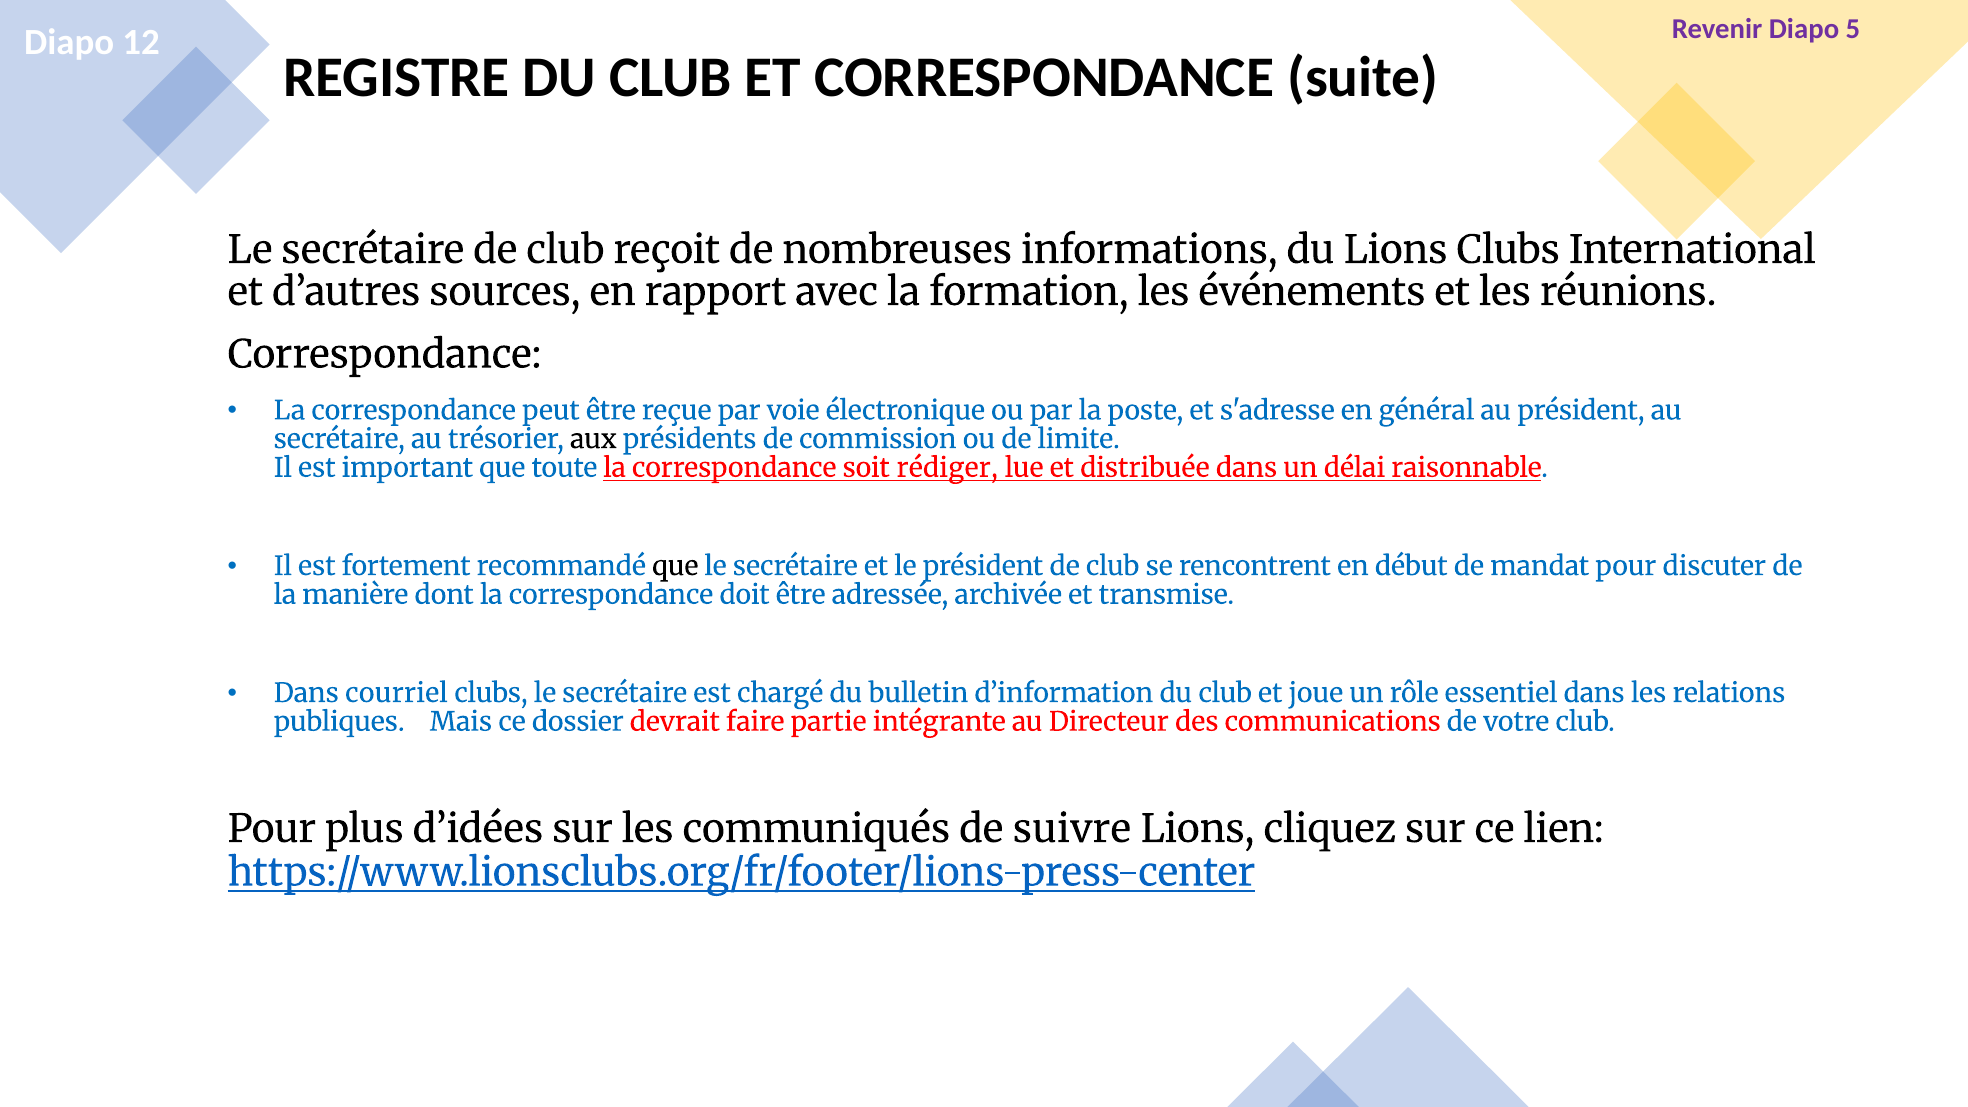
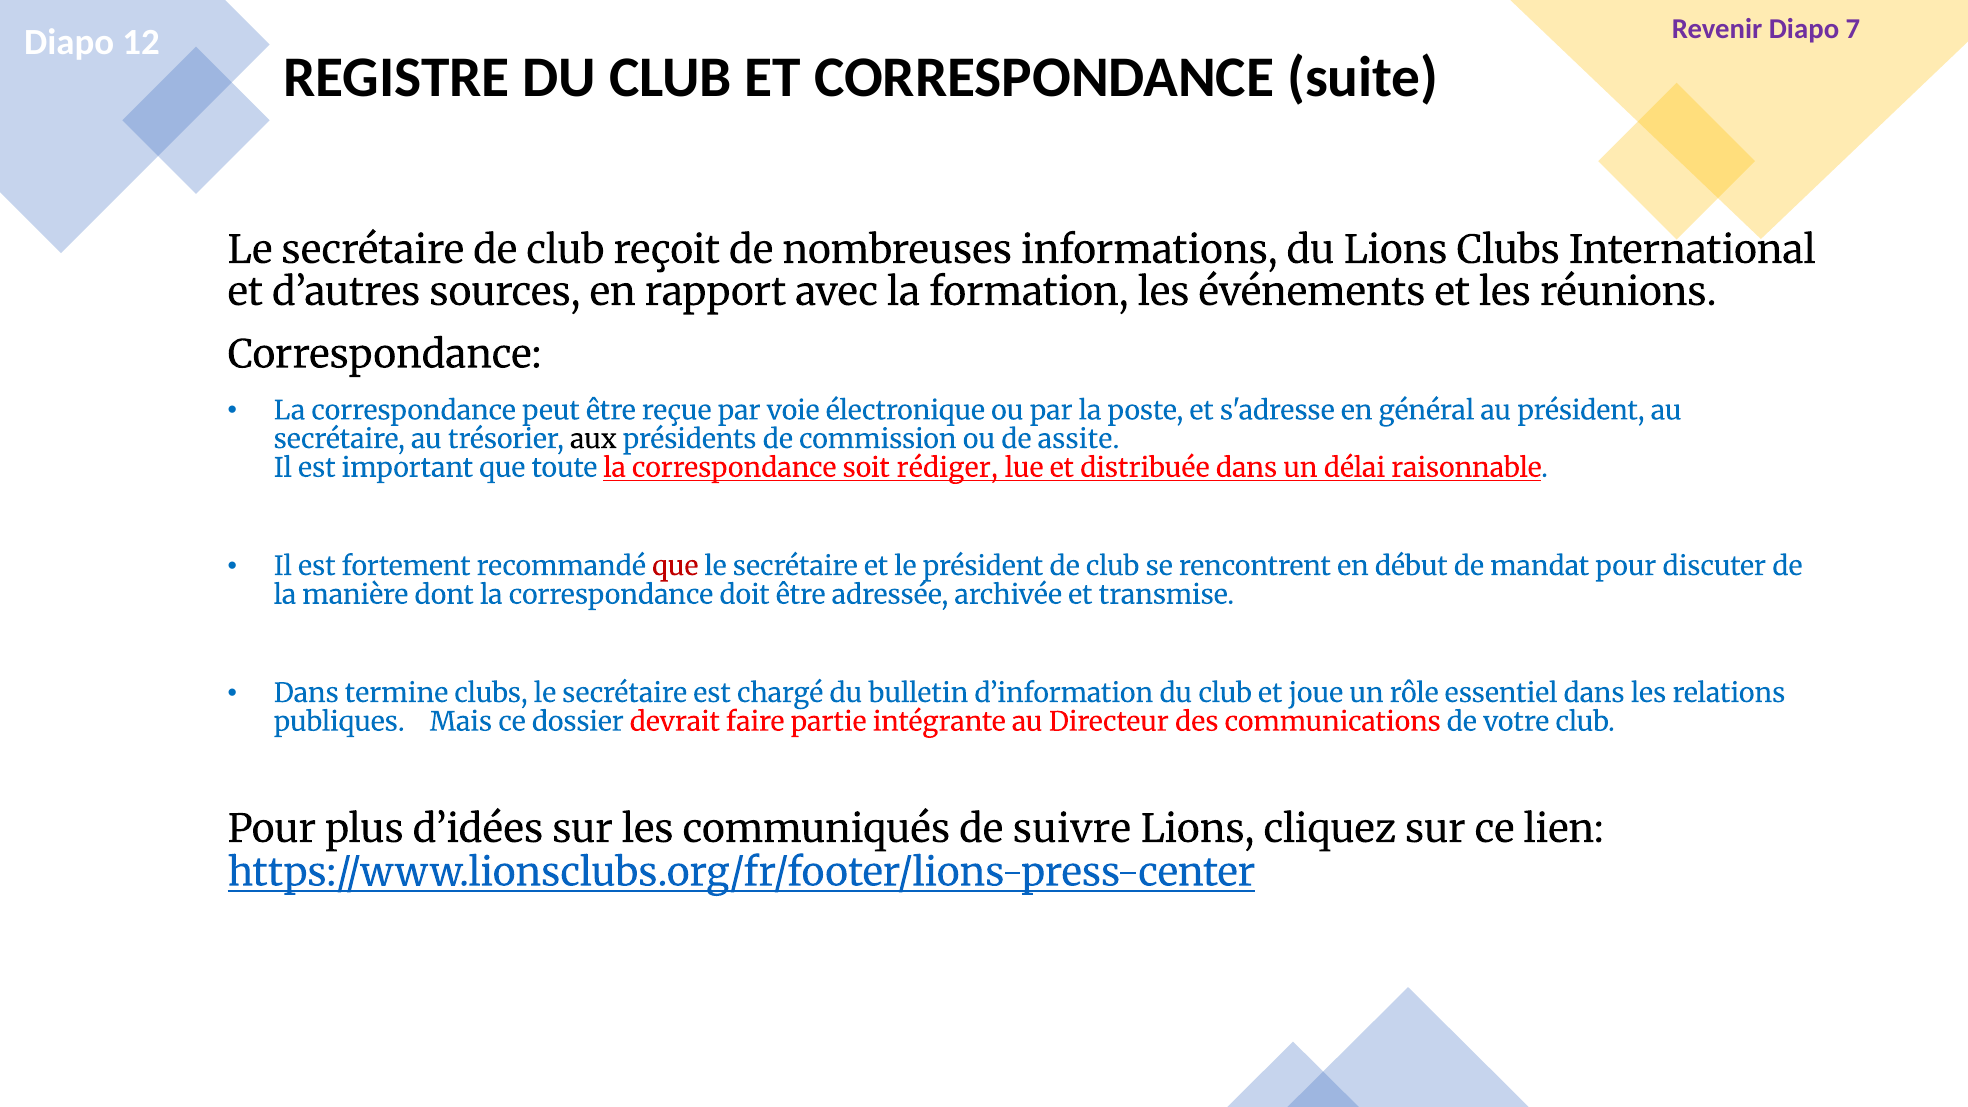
5: 5 -> 7
limite: limite -> assite
que at (675, 566) colour: black -> red
courriel: courriel -> termine
